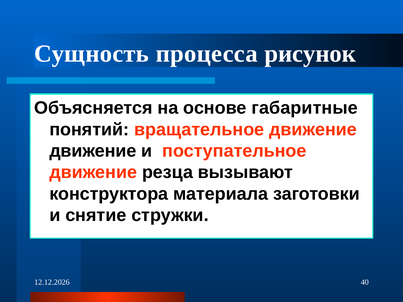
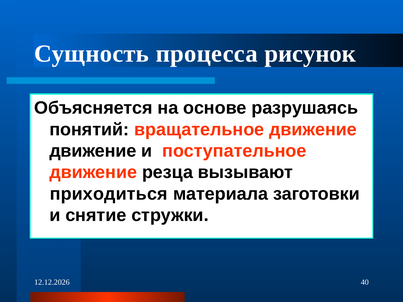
габаритные: габаритные -> разрушаясь
конструктора: конструктора -> приходиться
